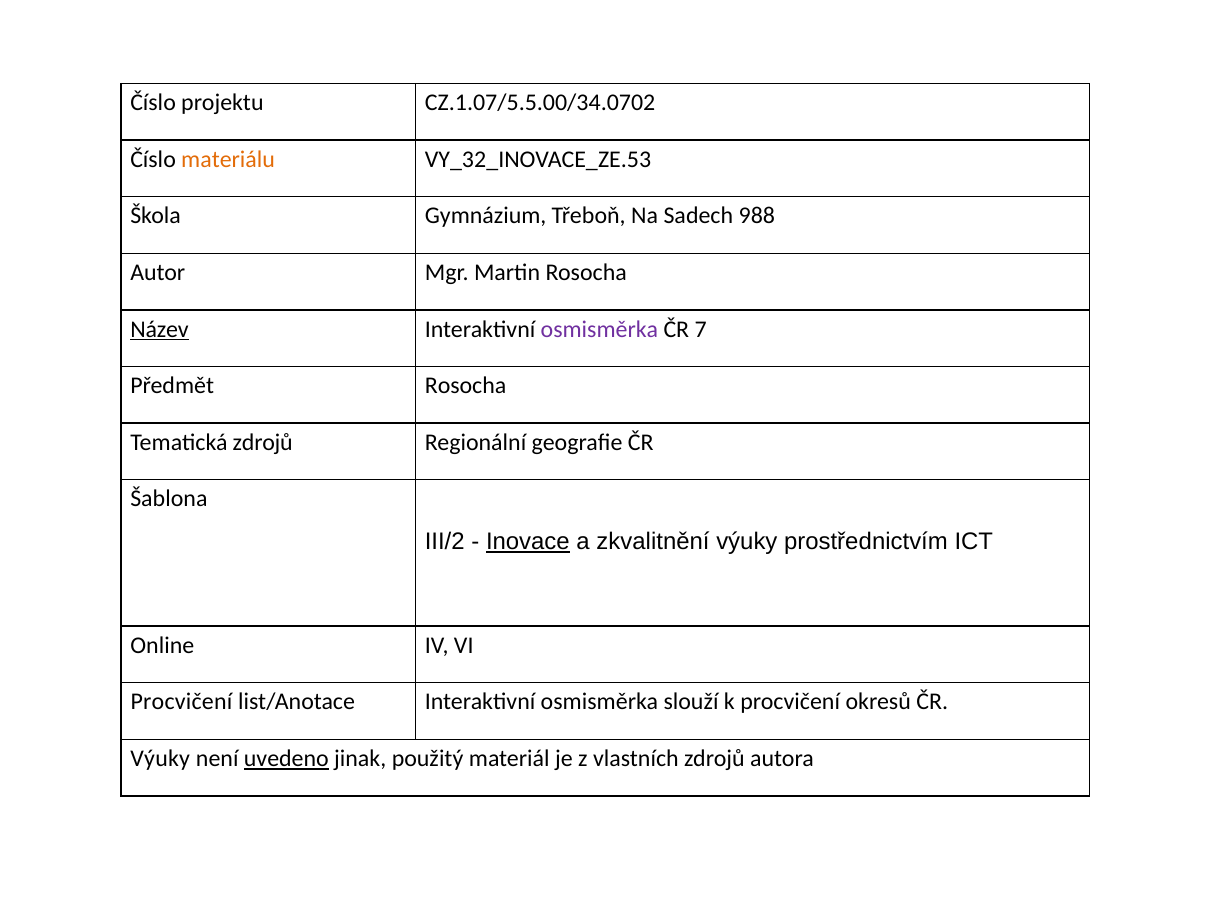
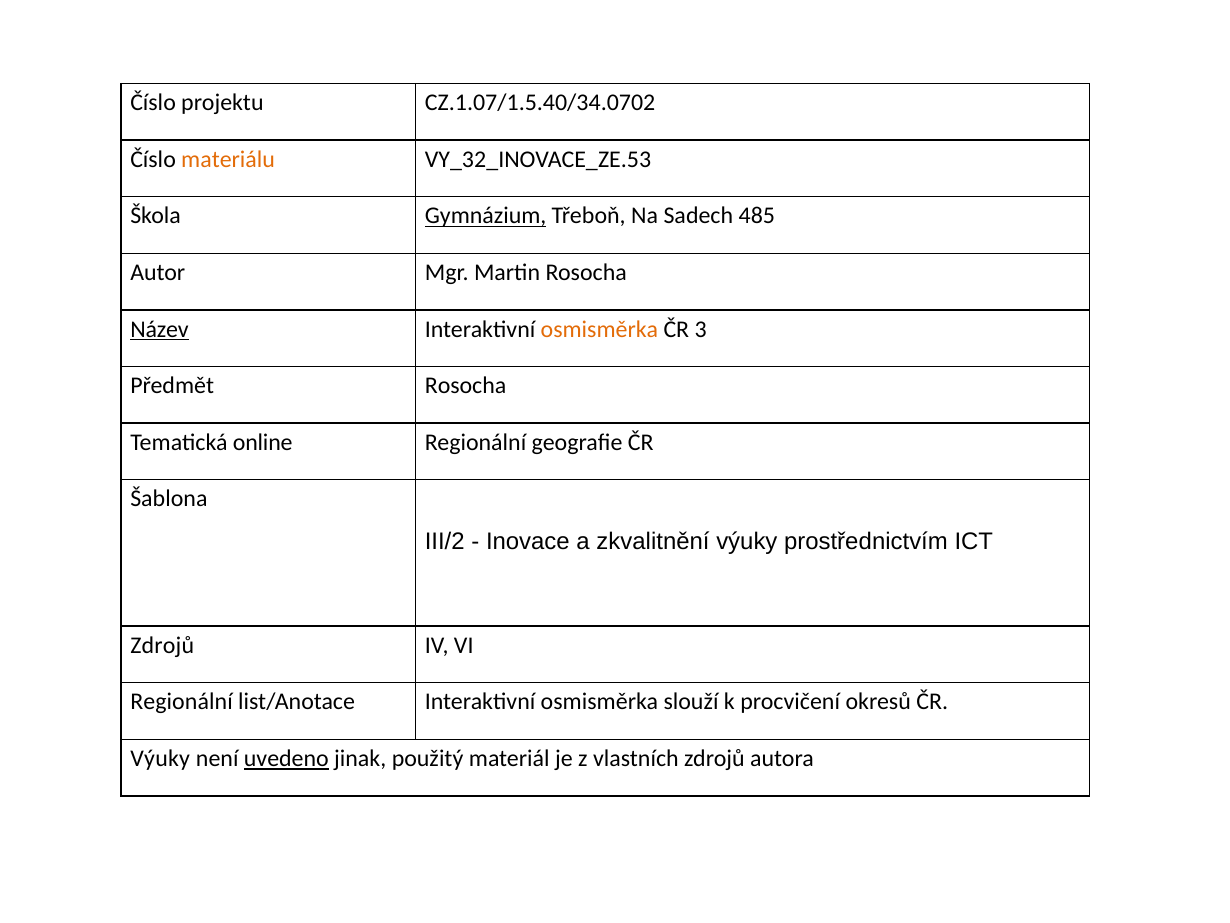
CZ.1.07/5.5.00/34.0702: CZ.1.07/5.5.00/34.0702 -> CZ.1.07/1.5.40/34.0702
Gymnázium underline: none -> present
988: 988 -> 485
osmisměrka at (599, 329) colour: purple -> orange
7: 7 -> 3
Tematická zdrojů: zdrojů -> online
Inovace underline: present -> none
Online at (162, 645): Online -> Zdrojů
Procvičení at (181, 702): Procvičení -> Regionální
